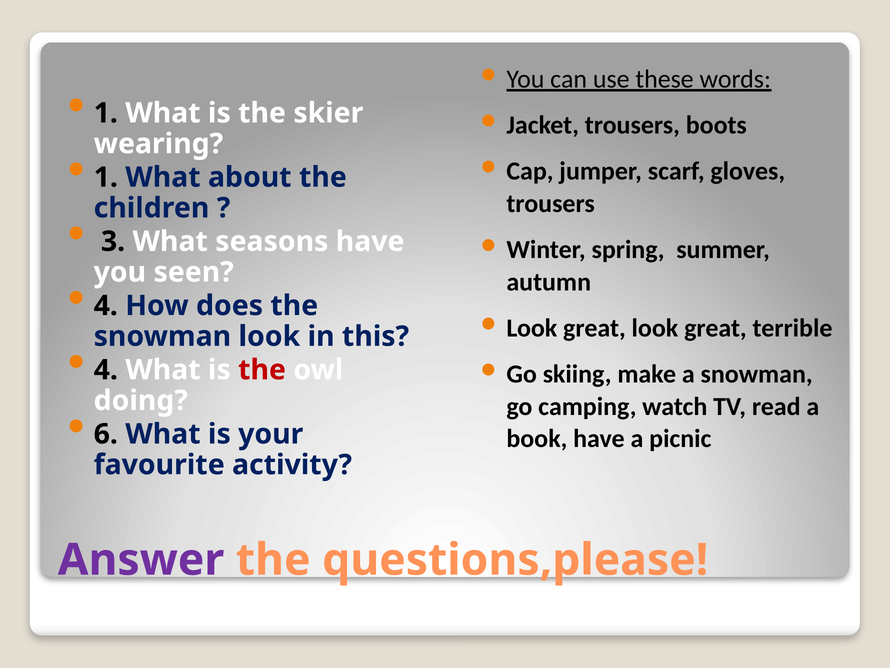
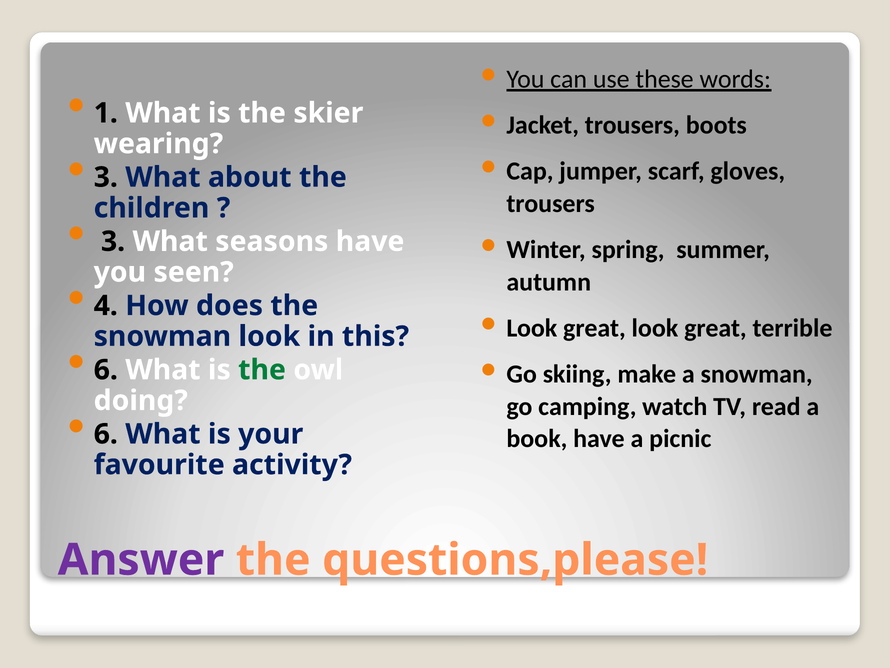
1 at (106, 177): 1 -> 3
4 at (106, 370): 4 -> 6
the at (262, 370) colour: red -> green
